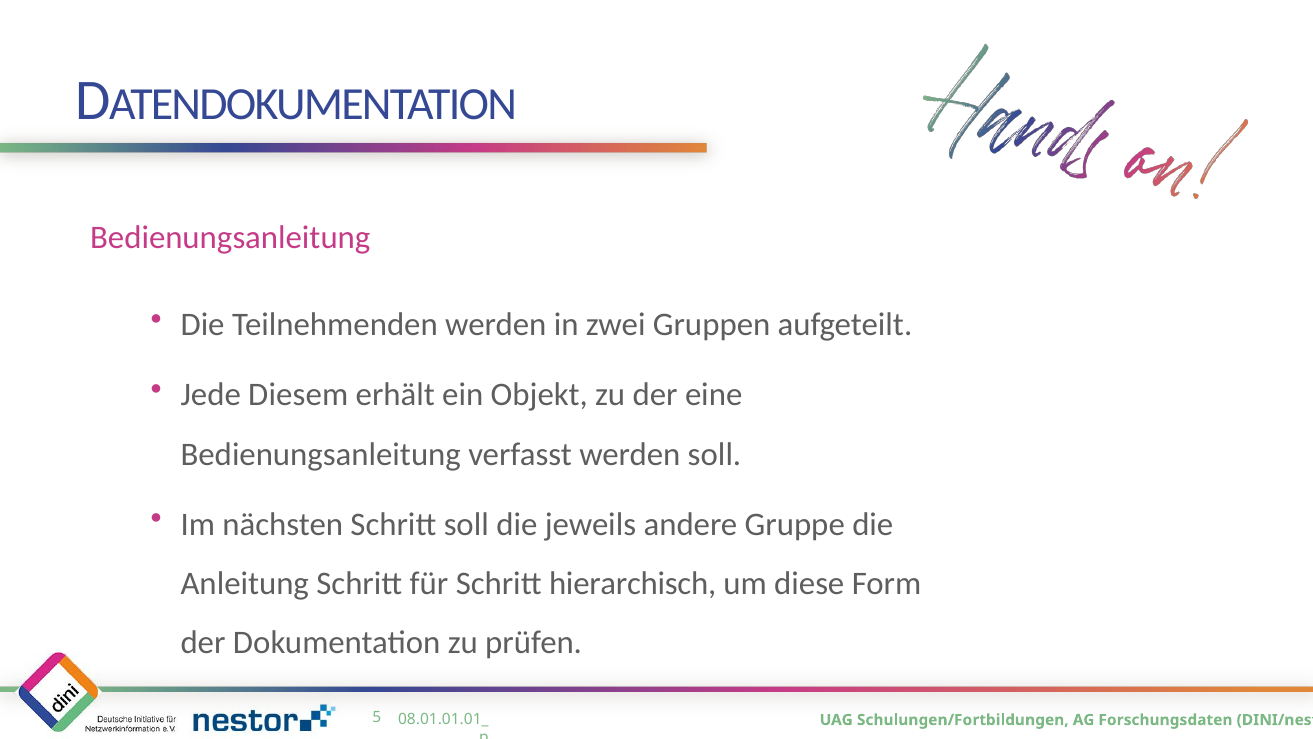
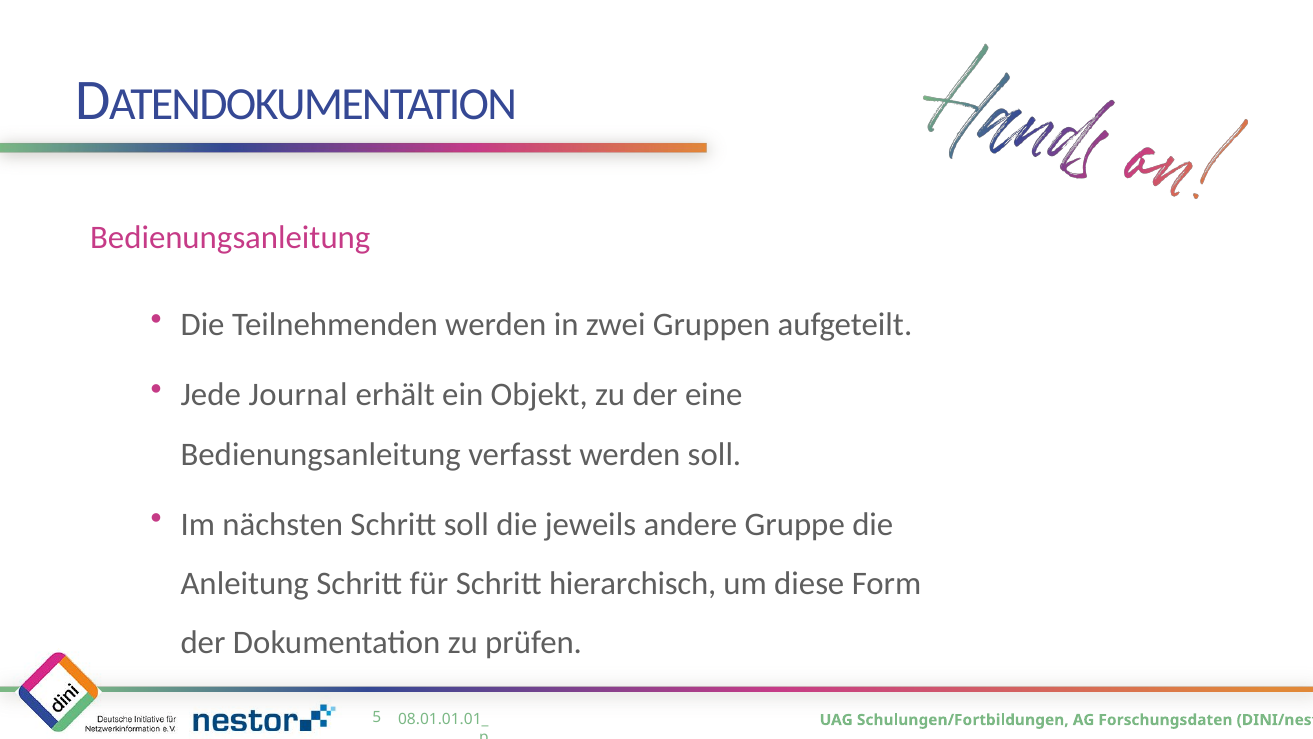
Diesem: Diesem -> Journal
